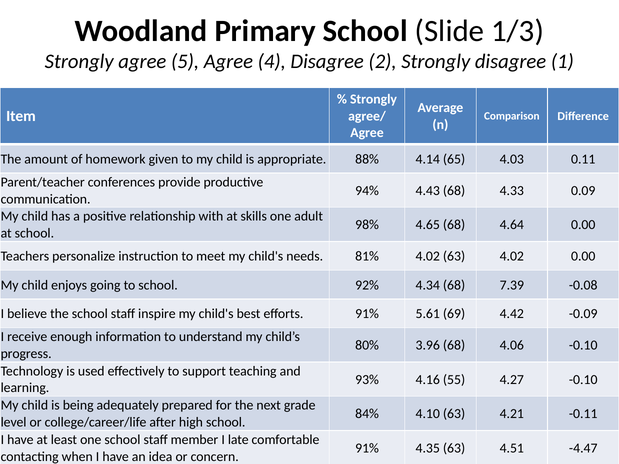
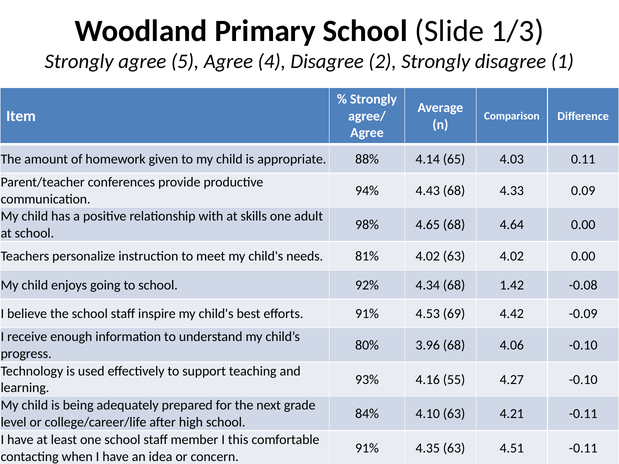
7.39: 7.39 -> 1.42
5.61: 5.61 -> 4.53
late: late -> this
4.51 -4.47: -4.47 -> -0.11
